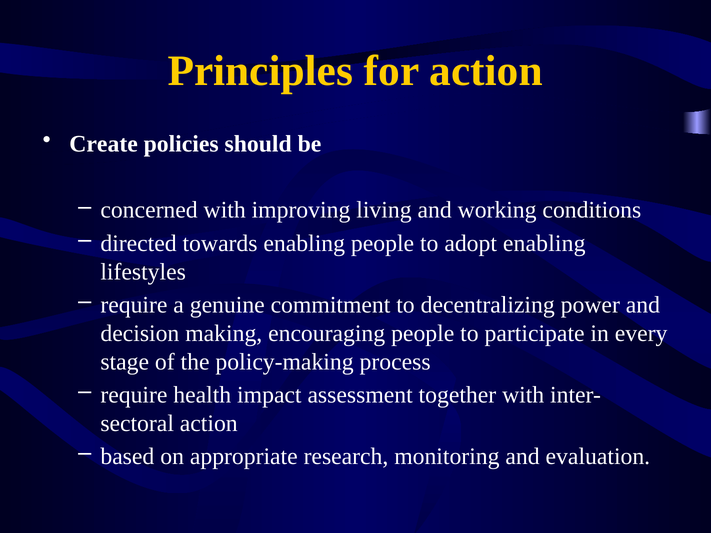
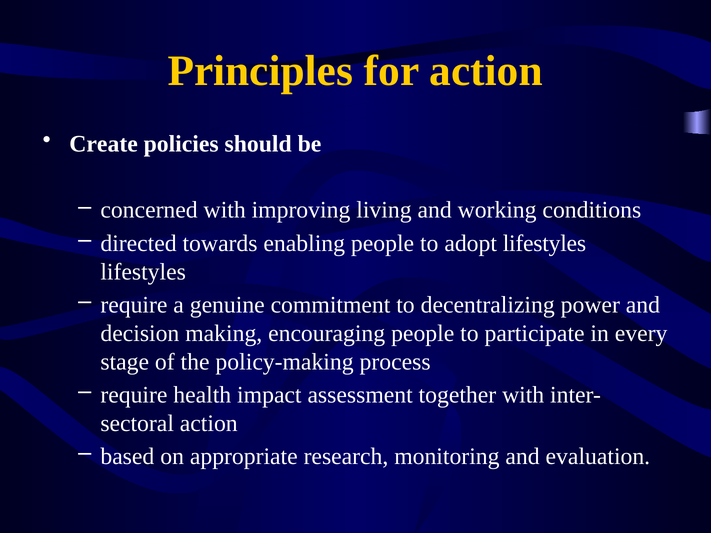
adopt enabling: enabling -> lifestyles
